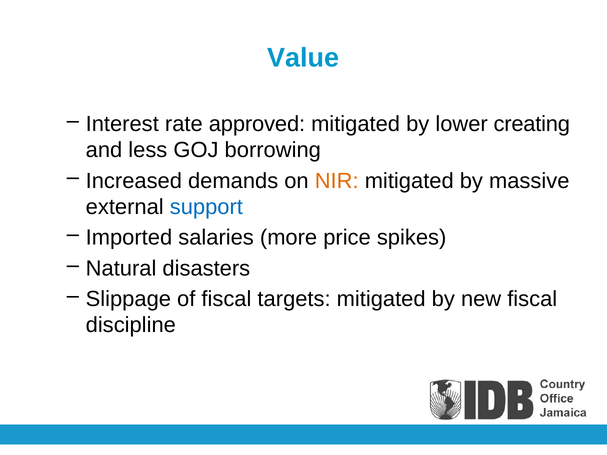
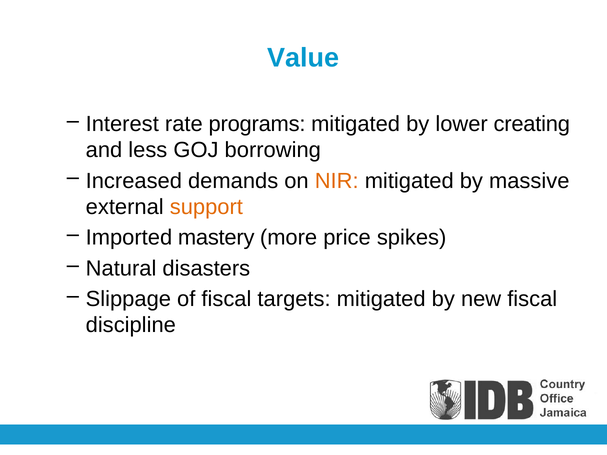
approved: approved -> programs
support colour: blue -> orange
salaries: salaries -> mastery
